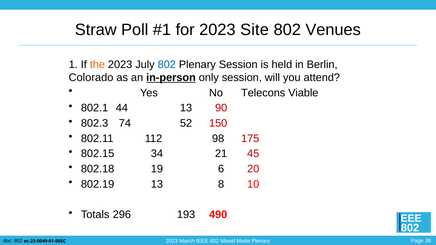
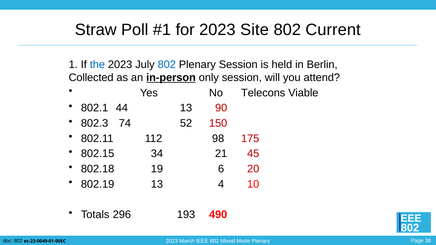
Venues: Venues -> Current
the colour: orange -> blue
Colorado: Colorado -> Collected
8: 8 -> 4
